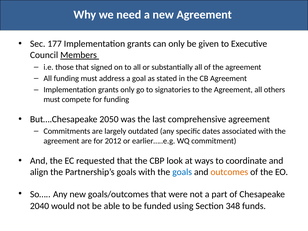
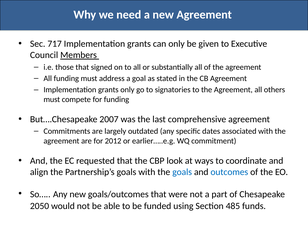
177: 177 -> 717
2050: 2050 -> 2007
outcomes colour: orange -> blue
2040: 2040 -> 2050
348: 348 -> 485
